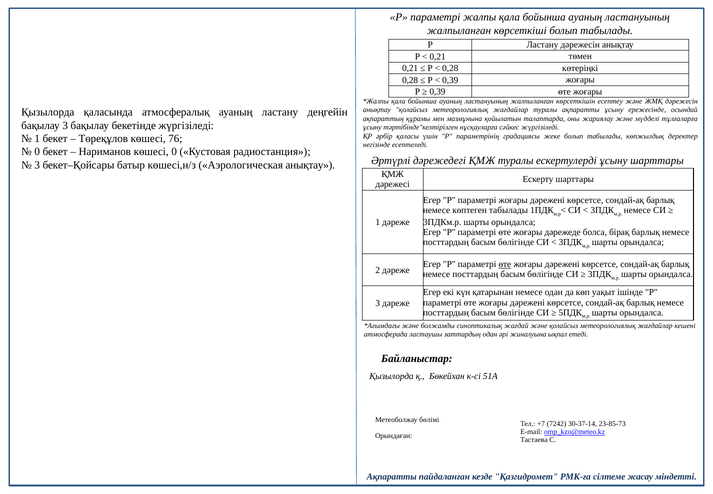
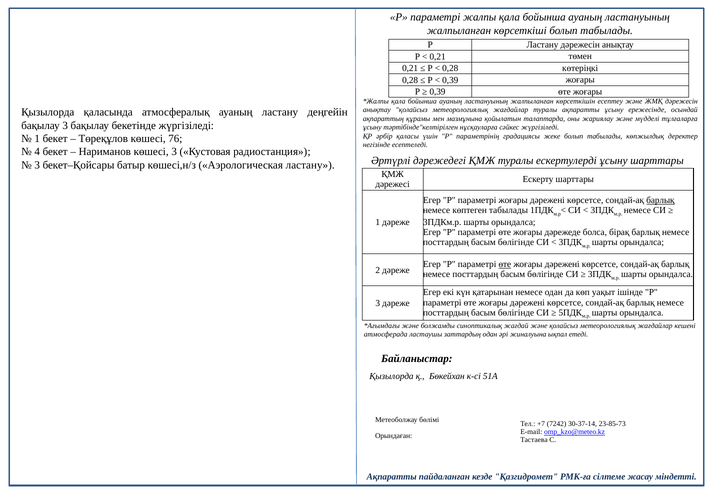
0 at (37, 152): 0 -> 4
көшесі 0: 0 -> 3
Аэрологическая анықтау: анықтау -> ластану
барлық at (660, 200) underline: none -> present
